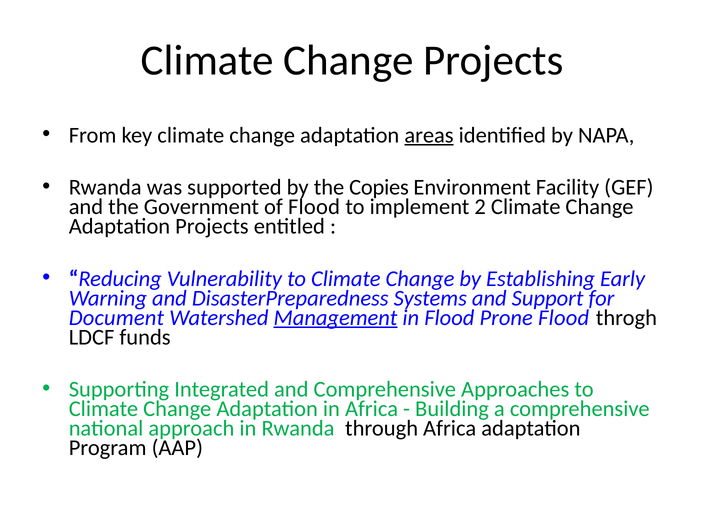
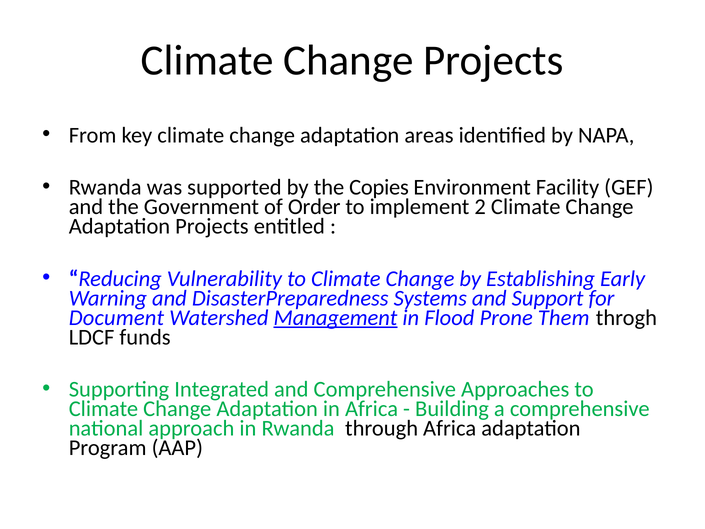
areas underline: present -> none
of Flood: Flood -> Order
Prone Flood: Flood -> Them
